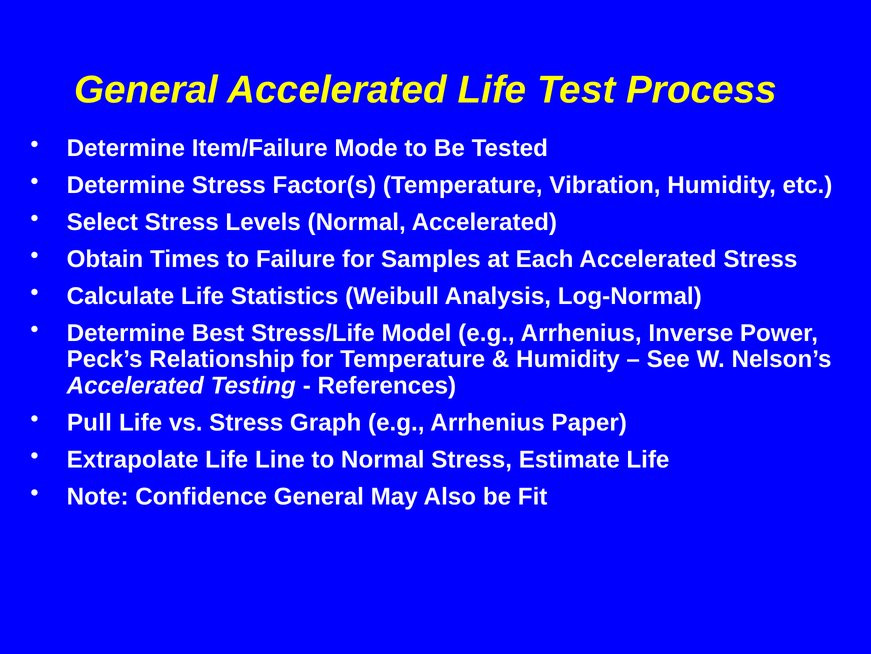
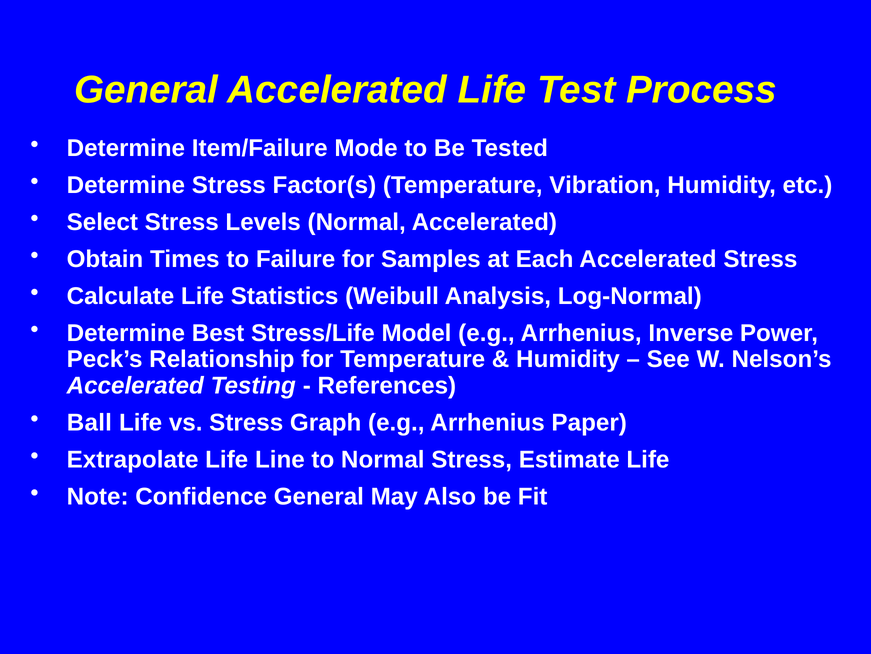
Pull: Pull -> Ball
